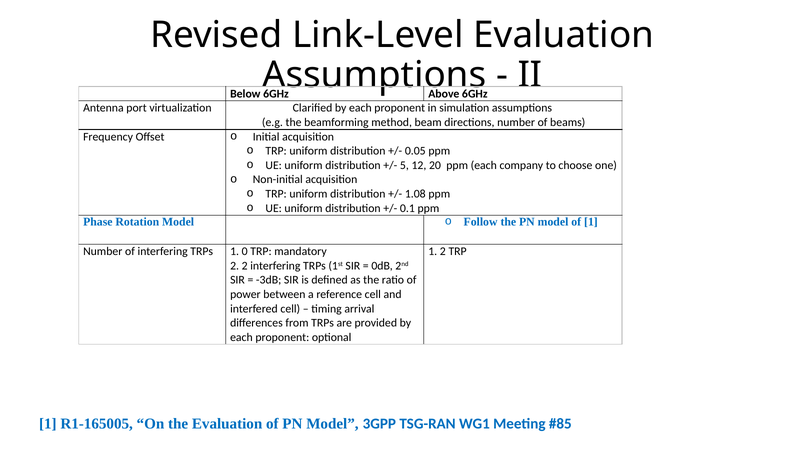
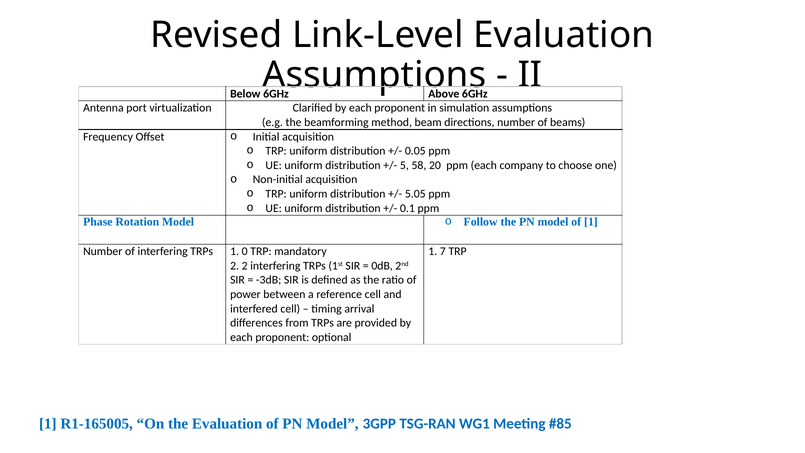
12: 12 -> 58
1.08: 1.08 -> 5.05
1 2: 2 -> 7
